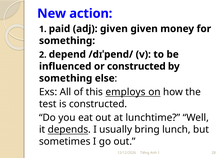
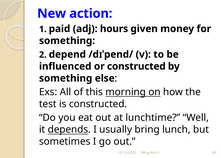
adj given: given -> hours
employs: employs -> morning
